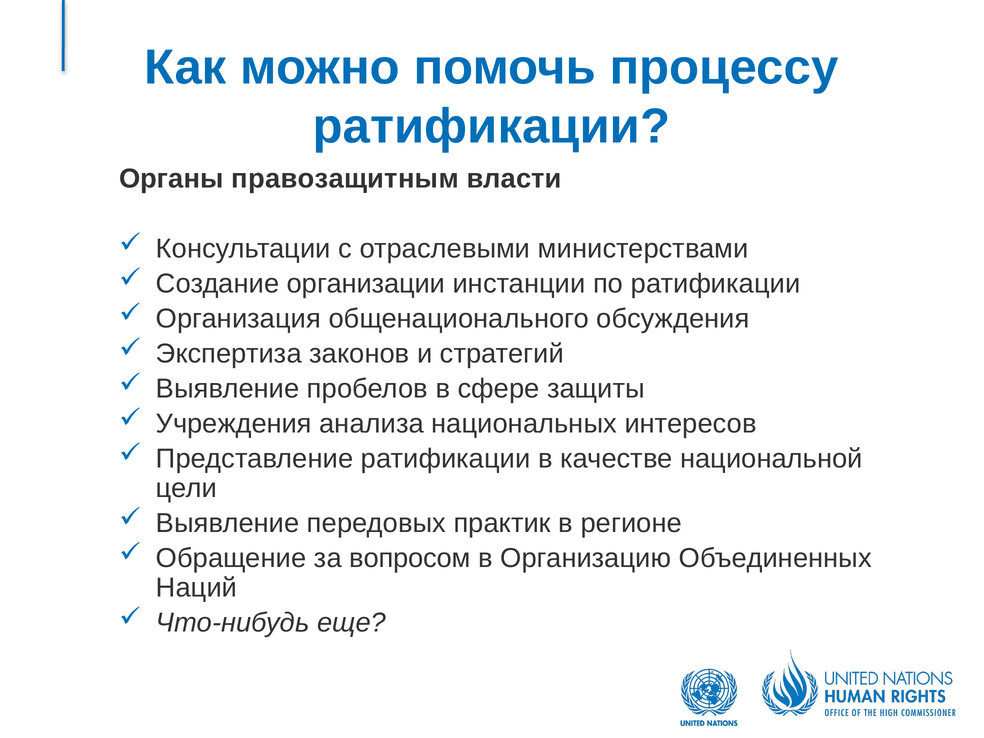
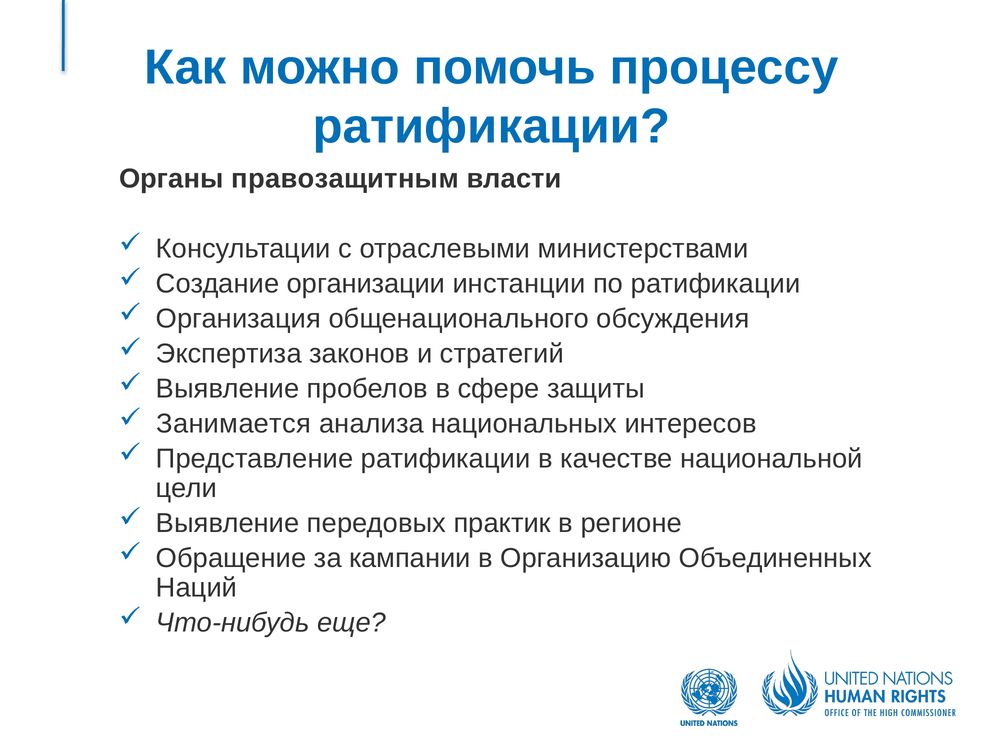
Учреждения: Учреждения -> Занимается
вопросом: вопросом -> кампании
